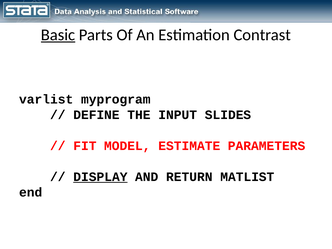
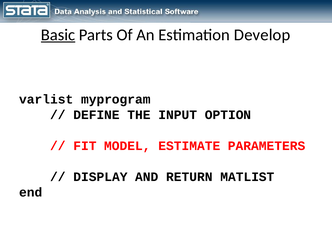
Contrast: Contrast -> Develop
SLIDES: SLIDES -> OPTION
DISPLAY underline: present -> none
